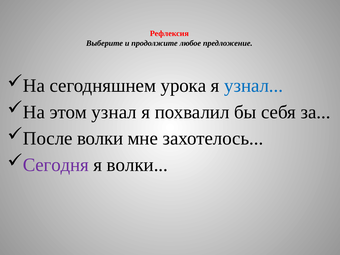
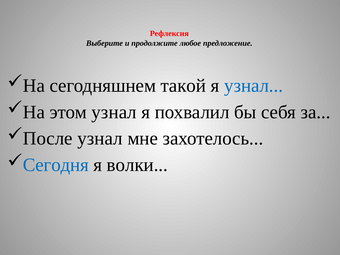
урока: урока -> такой
После волки: волки -> узнал
Сегодня colour: purple -> blue
